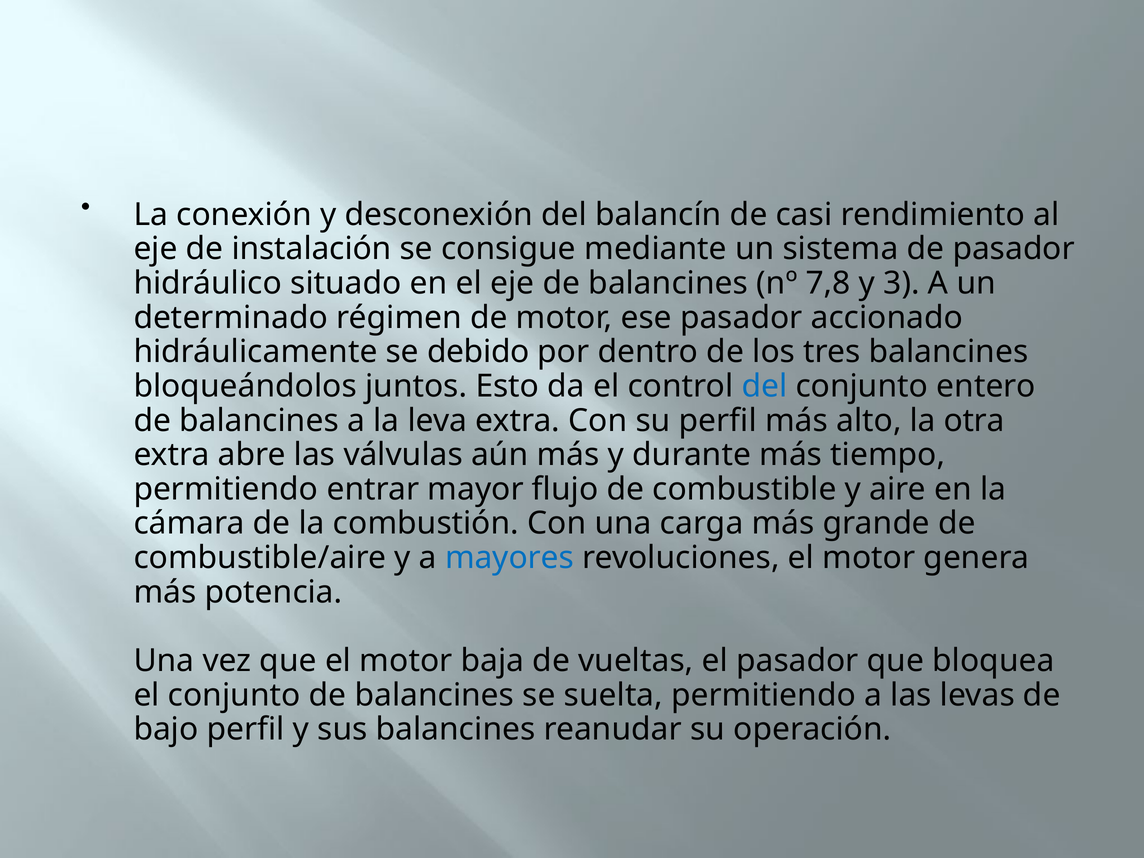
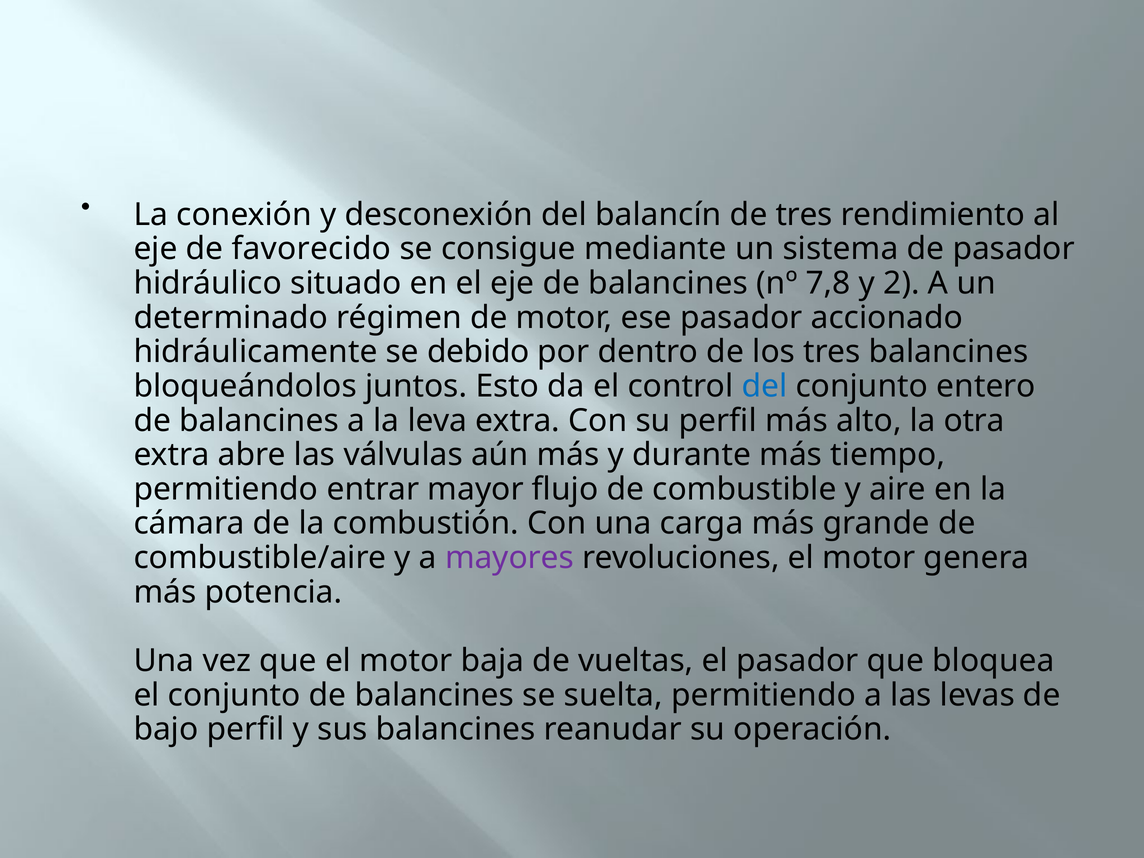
de casi: casi -> tres
instalación: instalación -> favorecido
3: 3 -> 2
mayores colour: blue -> purple
